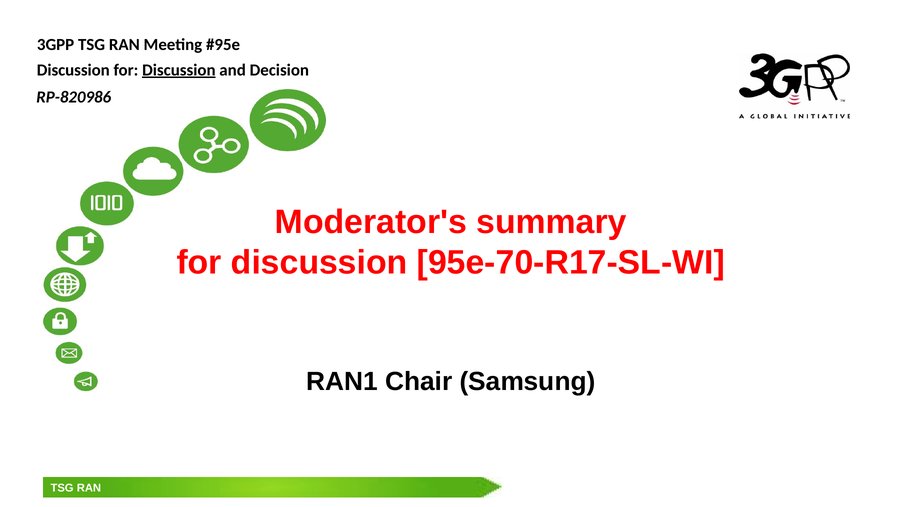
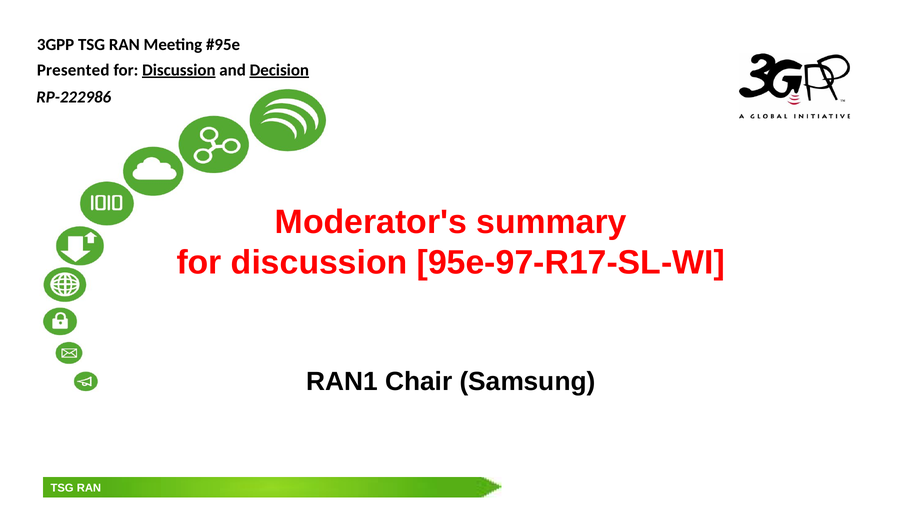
Discussion at (73, 70): Discussion -> Presented
Decision underline: none -> present
RP-820986: RP-820986 -> RP-222986
95e-70-R17-SL-WI: 95e-70-R17-SL-WI -> 95e-97-R17-SL-WI
